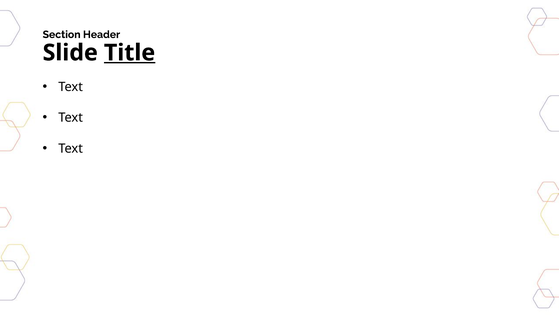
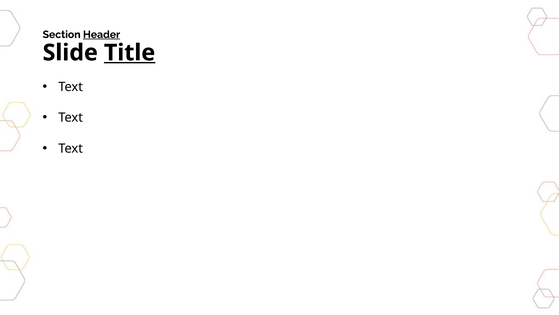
Header underline: none -> present
